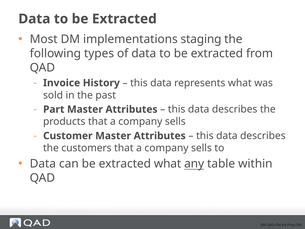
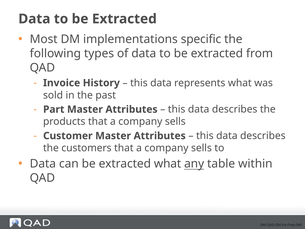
staging: staging -> specific
